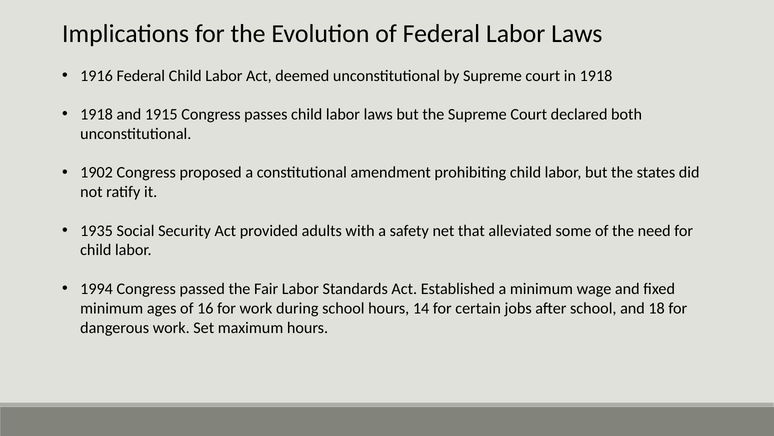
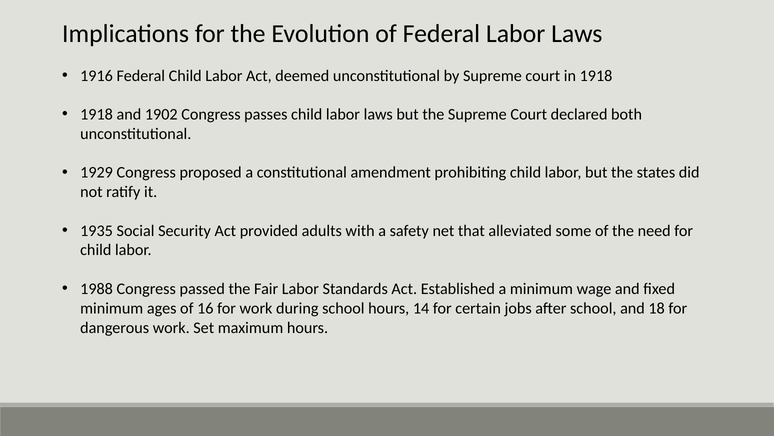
1915: 1915 -> 1902
1902: 1902 -> 1929
1994: 1994 -> 1988
